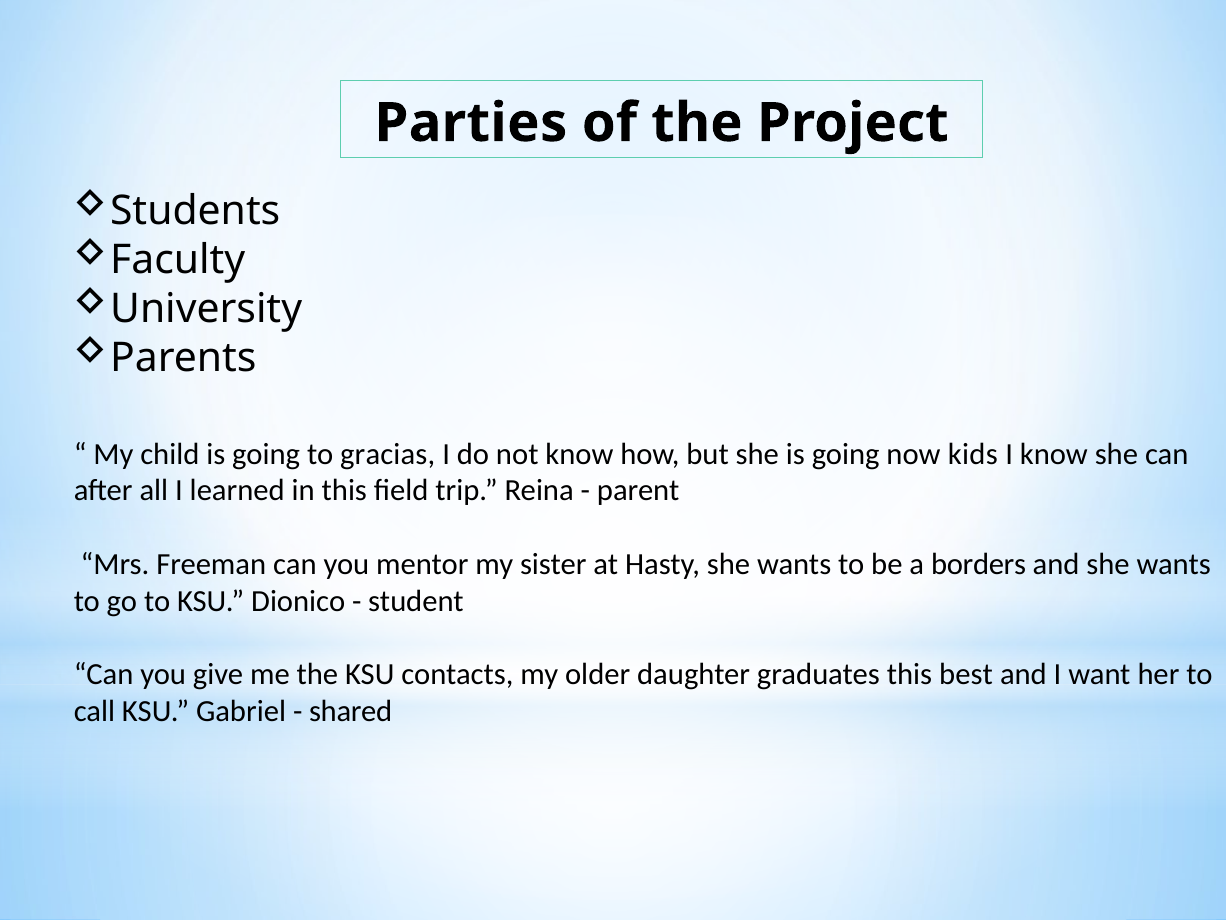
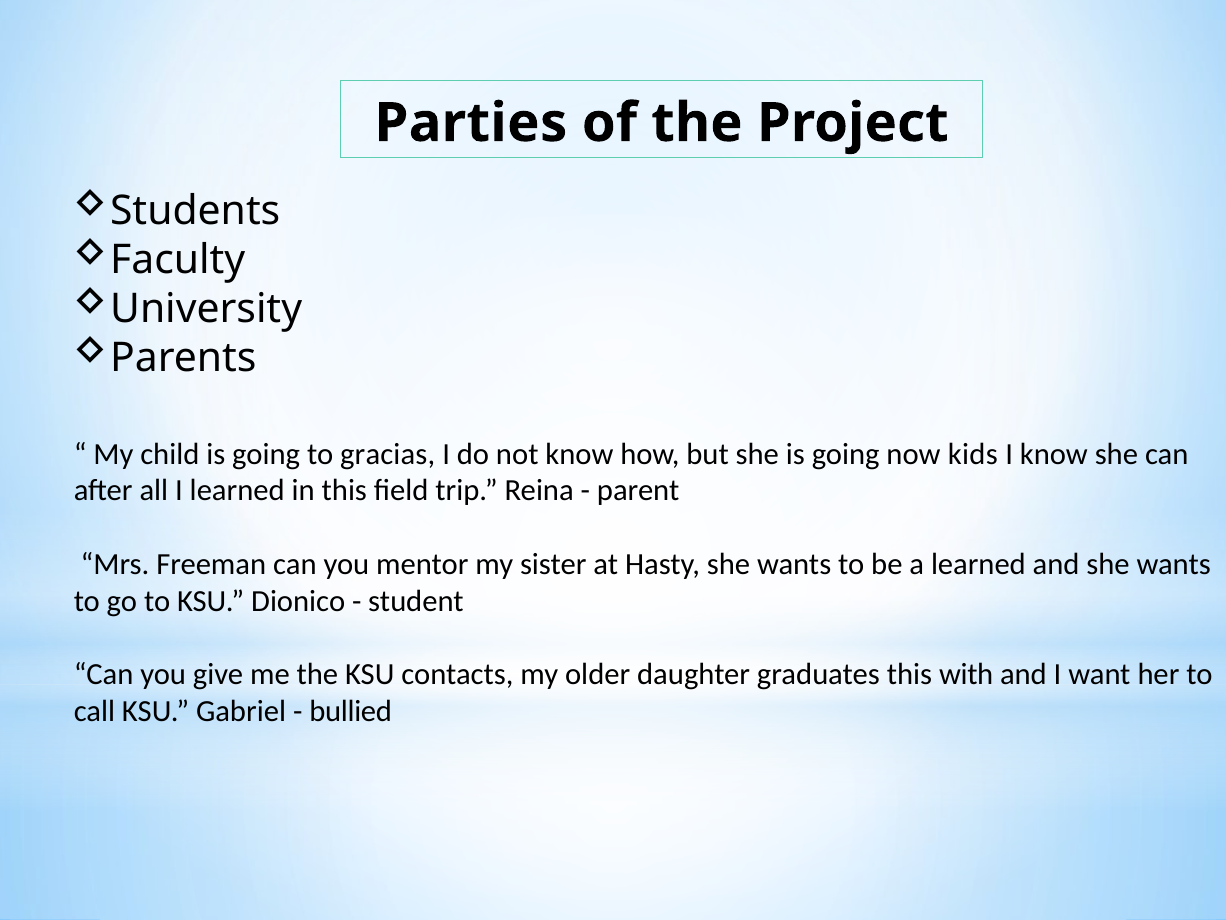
a borders: borders -> learned
best: best -> with
shared: shared -> bullied
